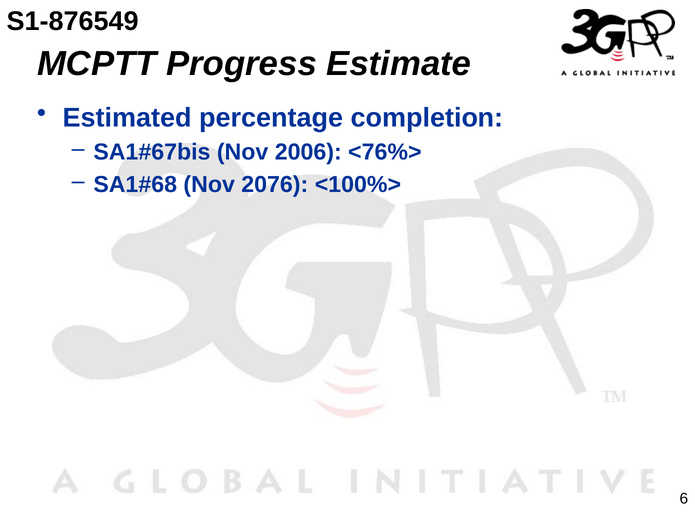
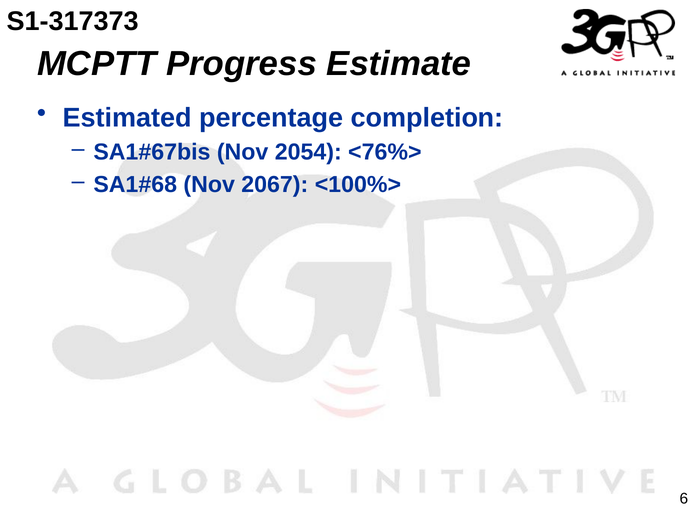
S1-876549: S1-876549 -> S1-317373
2006: 2006 -> 2054
2076: 2076 -> 2067
